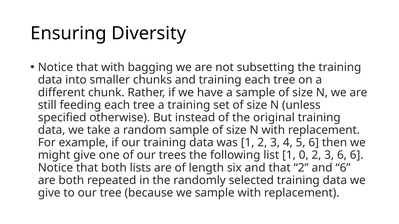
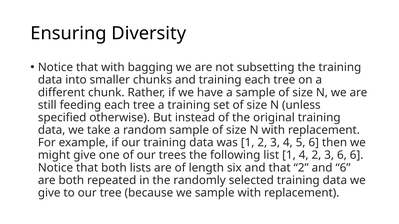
1 0: 0 -> 4
